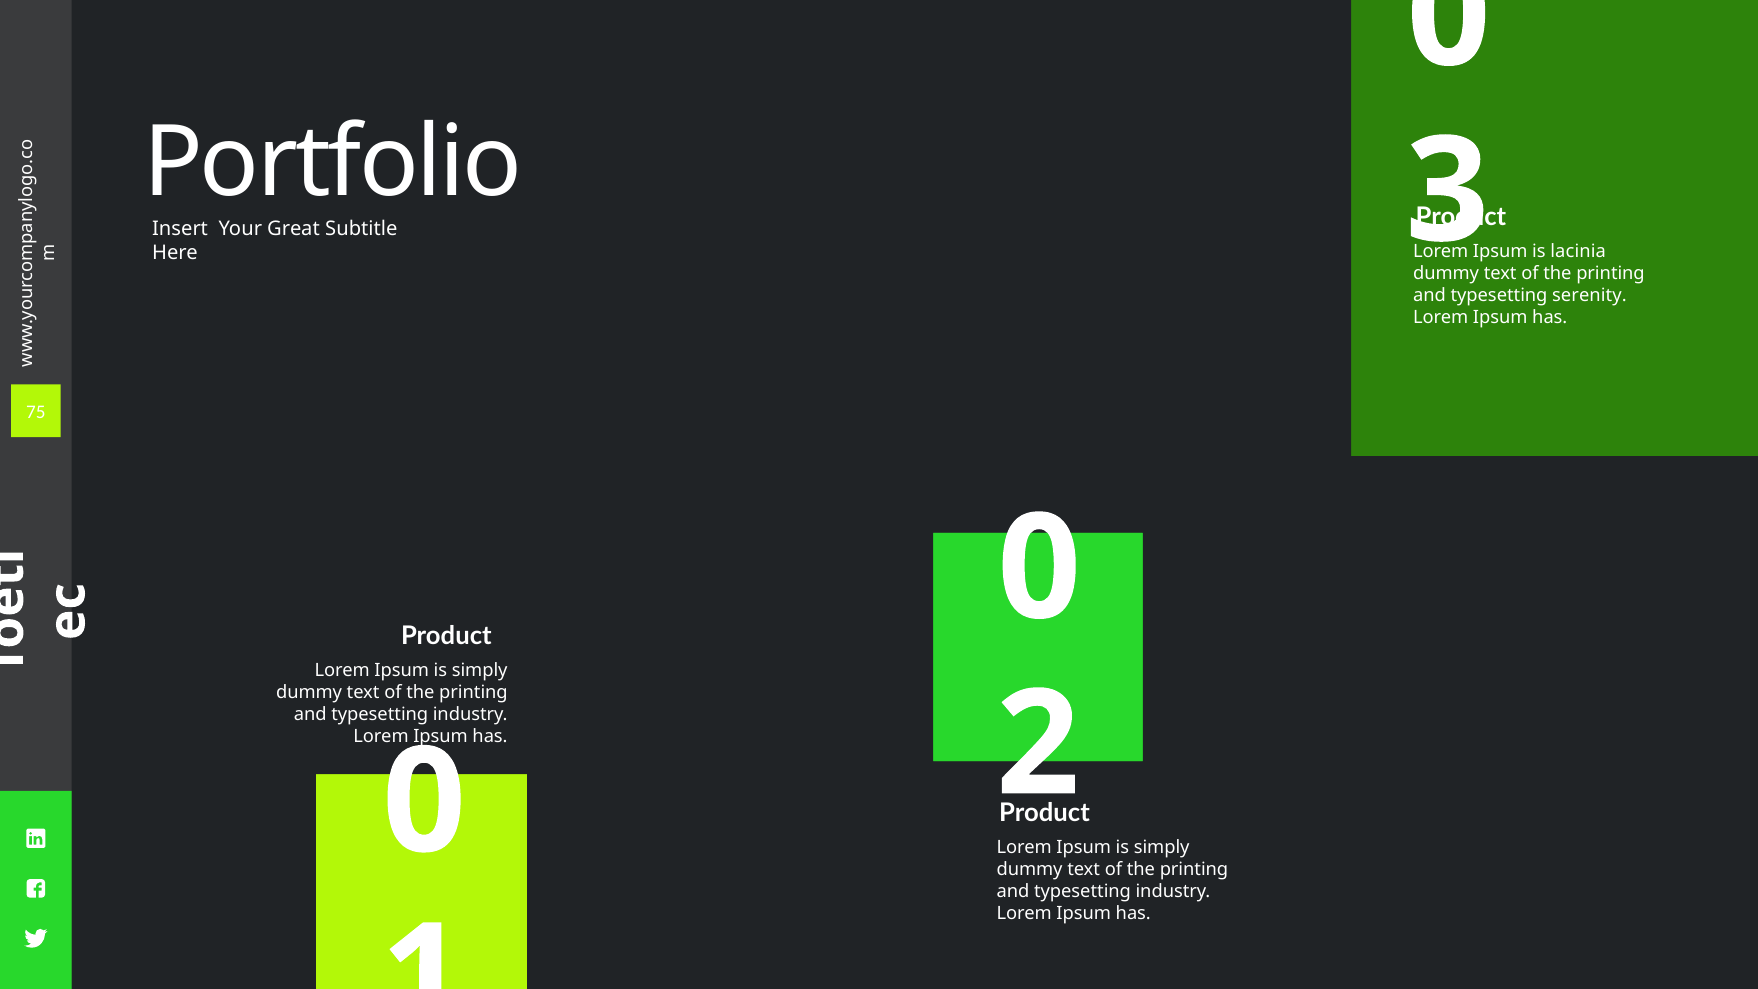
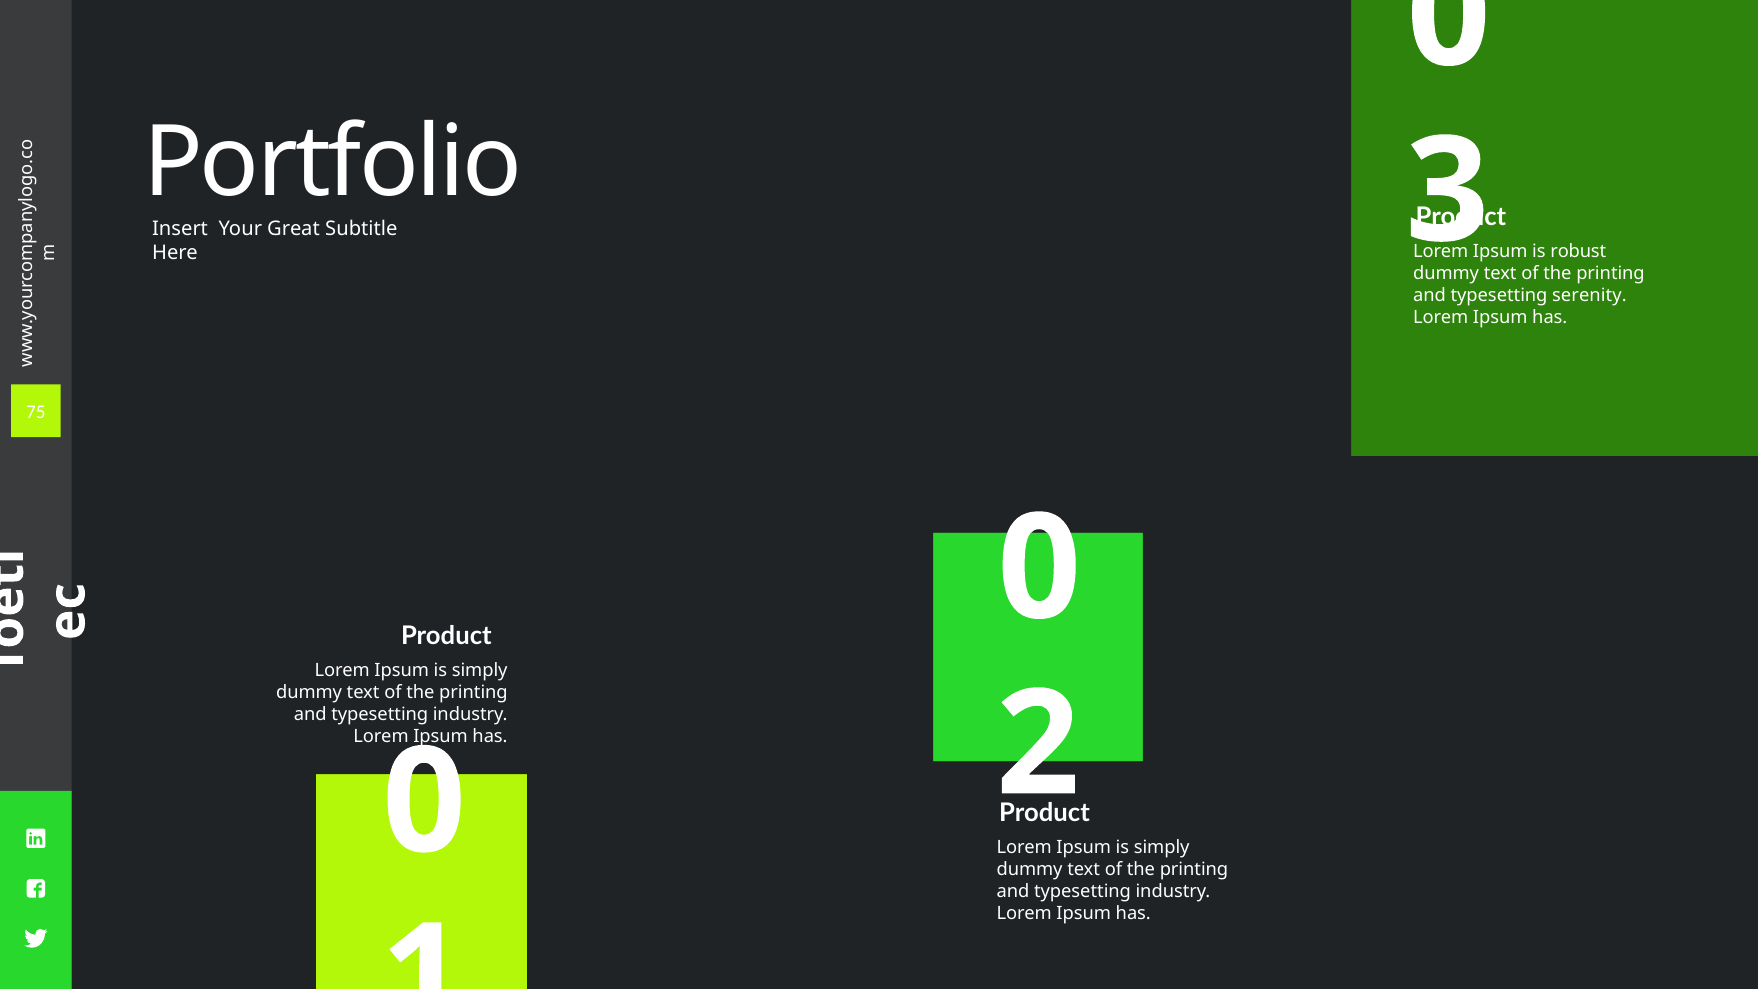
lacinia: lacinia -> robust
